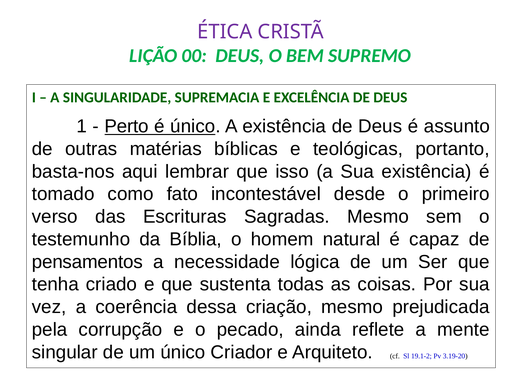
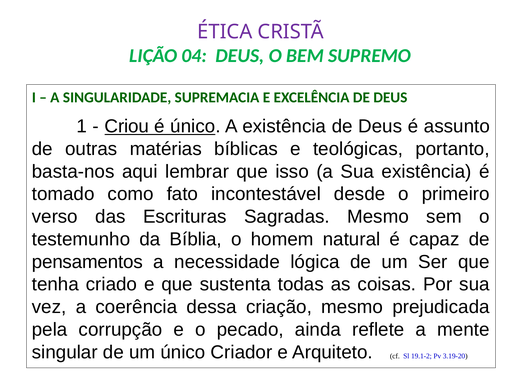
00: 00 -> 04
Perto: Perto -> Criou
